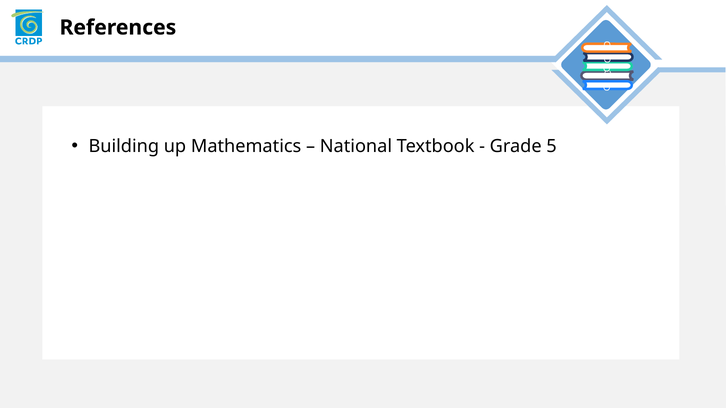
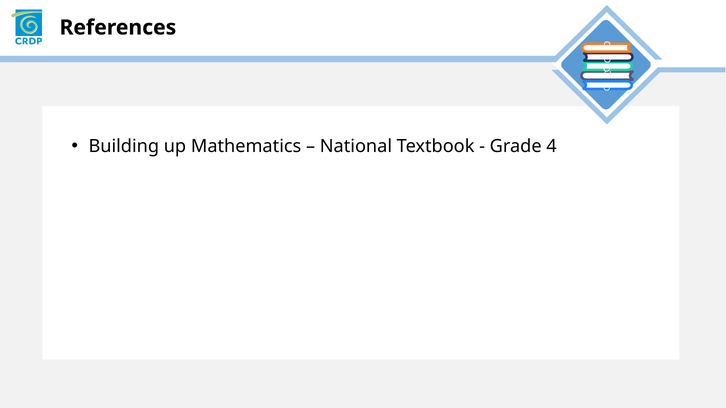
5: 5 -> 4
